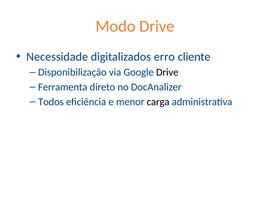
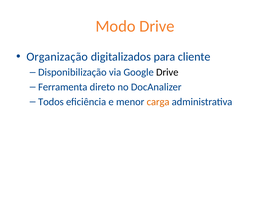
Necessidade: Necessidade -> Organização
erro: erro -> para
carga colour: black -> orange
